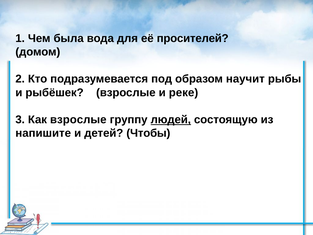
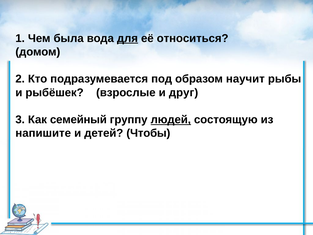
для underline: none -> present
просителей: просителей -> относиться
реке: реке -> друг
Как взрослые: взрослые -> семейный
